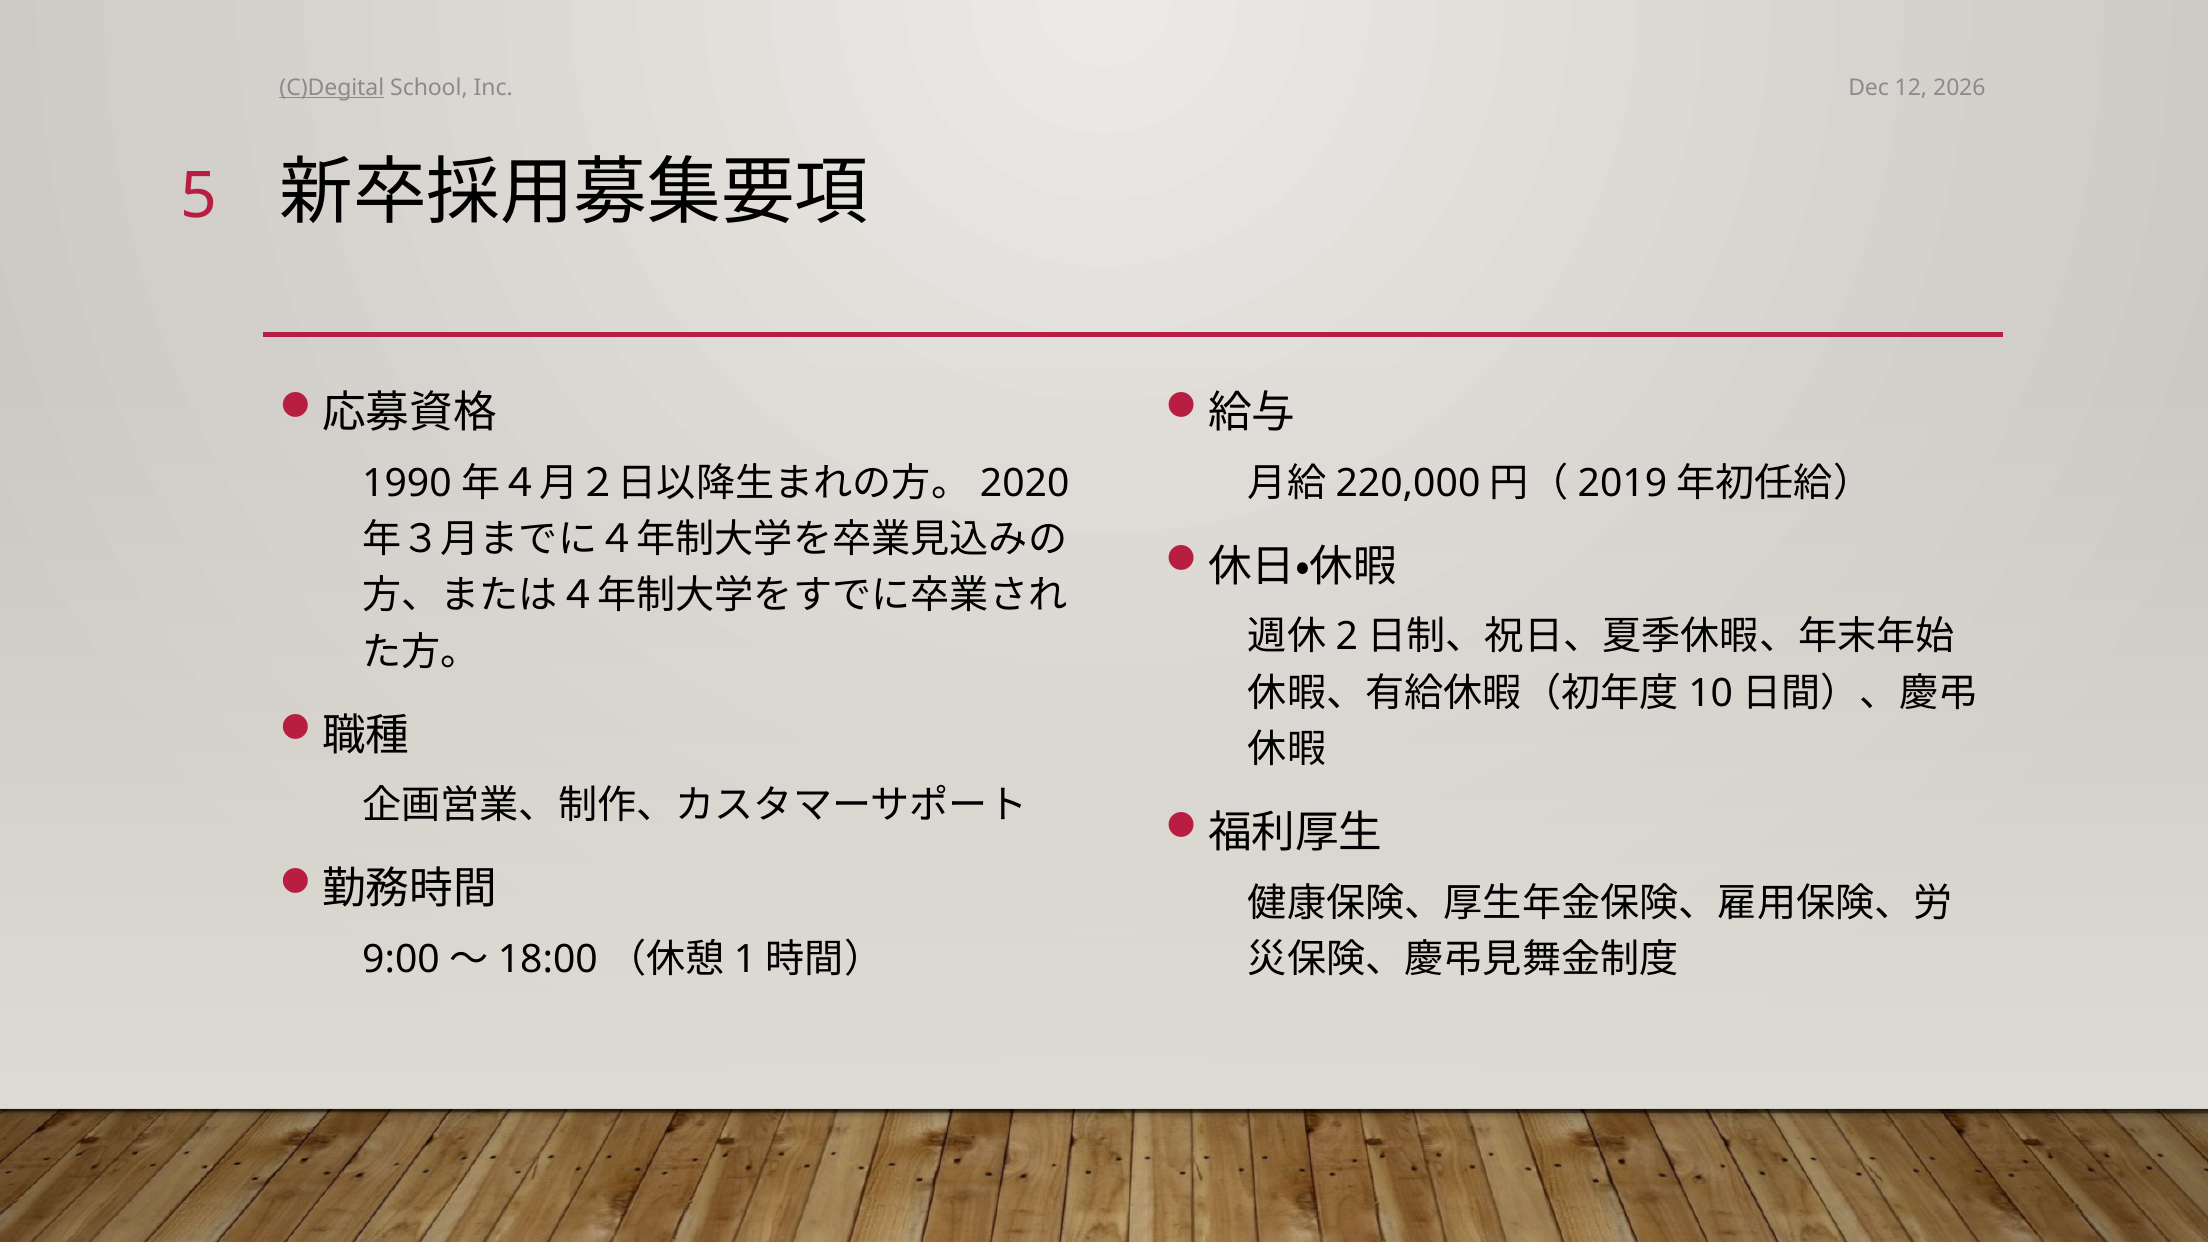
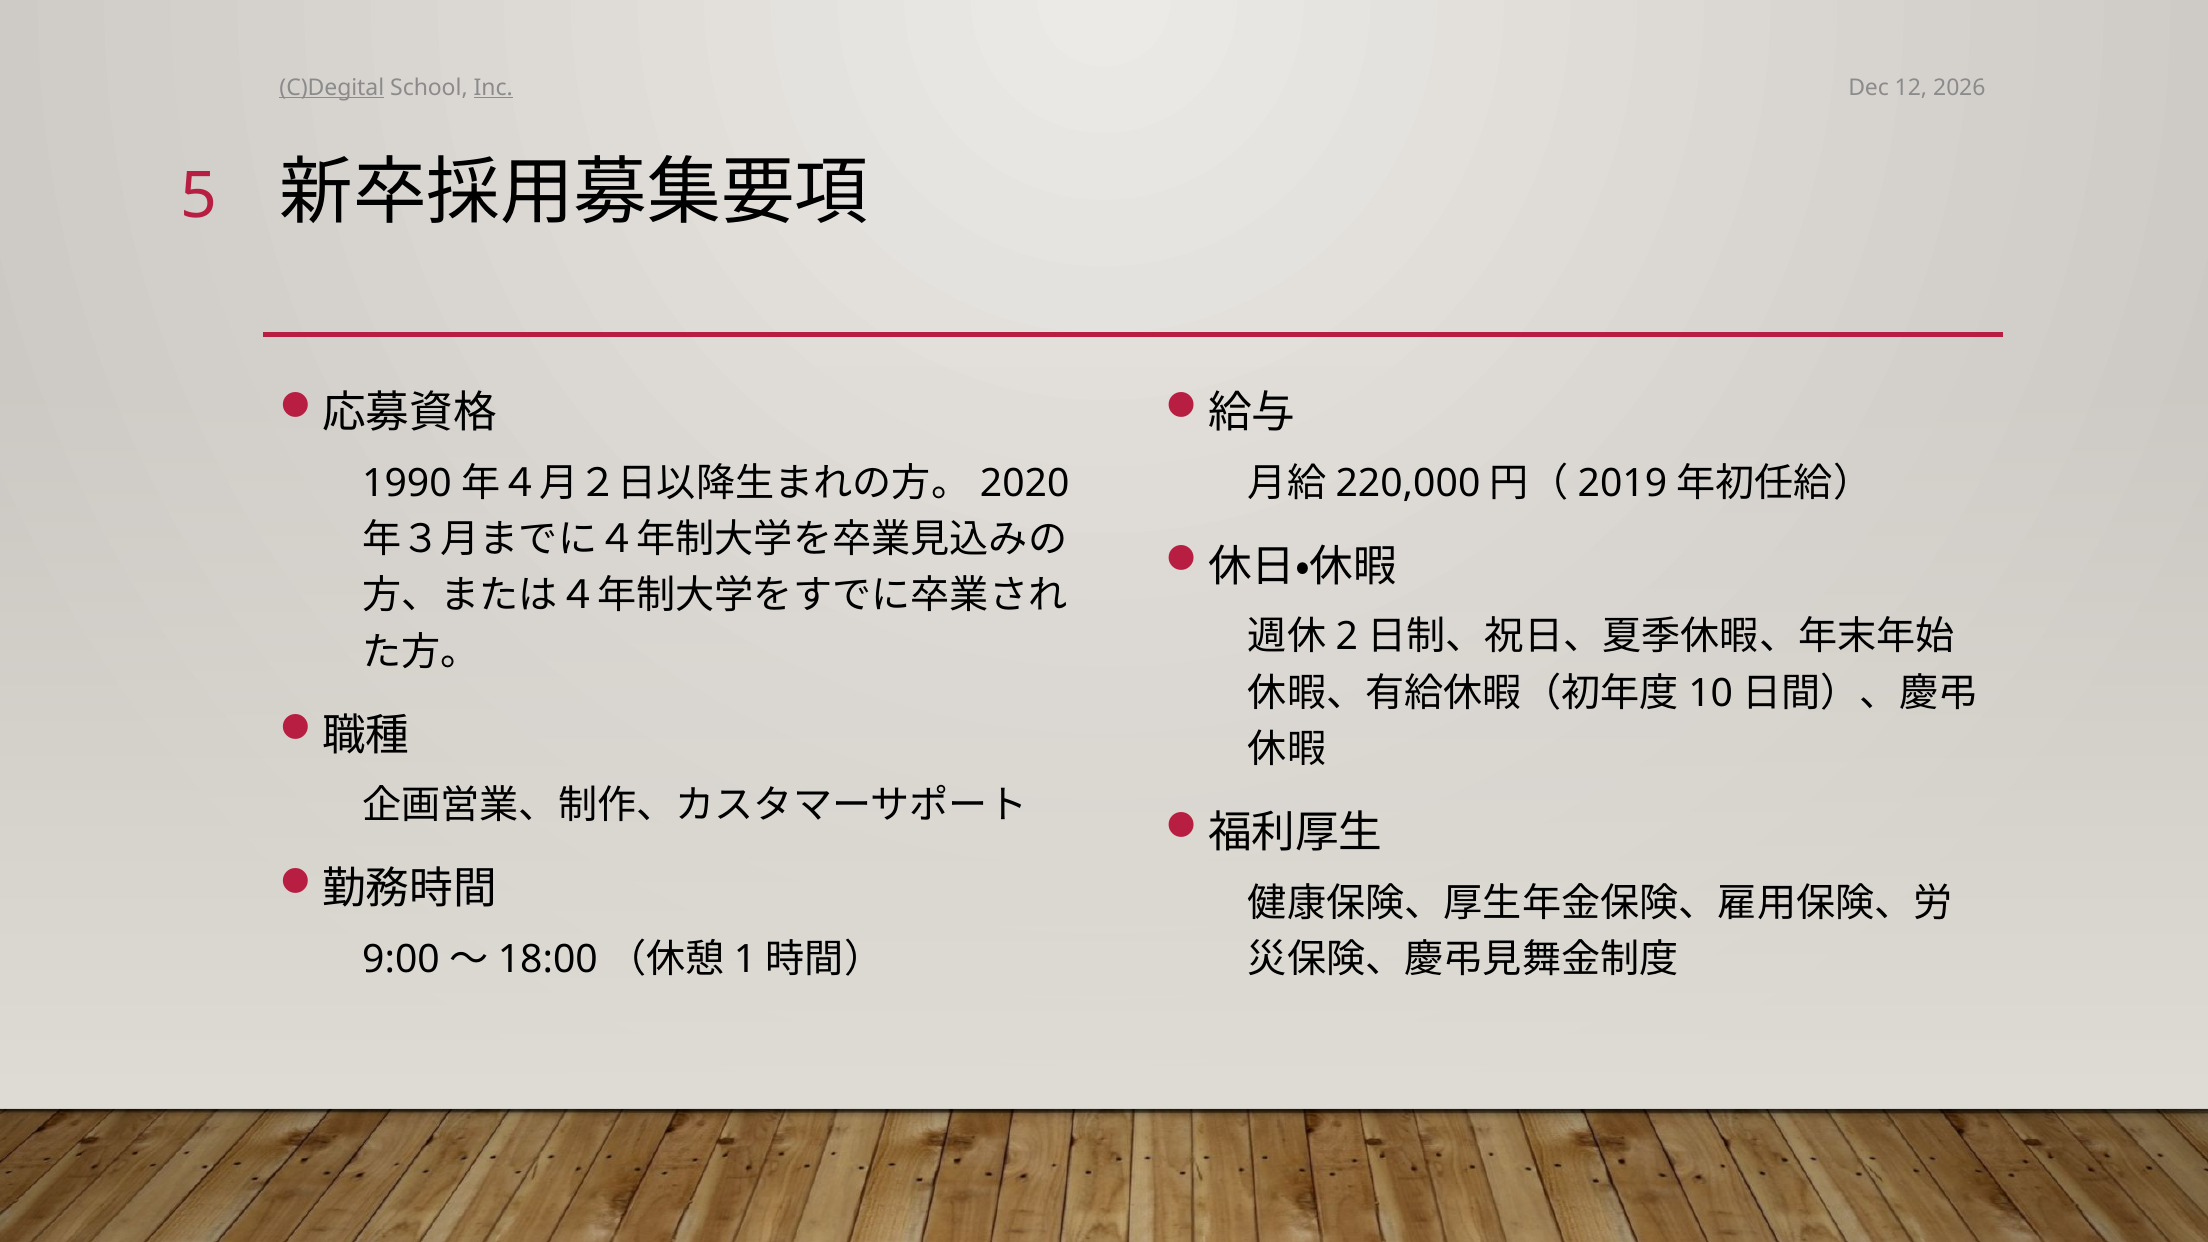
Inc underline: none -> present
